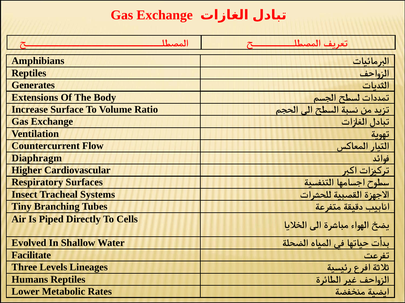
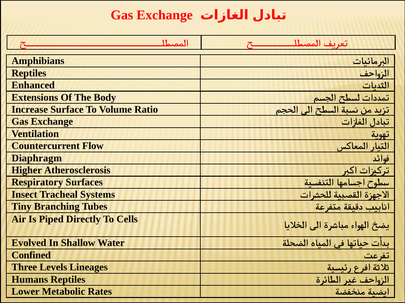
Generates: Generates -> Enhanced
Cardiovascular: Cardiovascular -> Atherosclerosis
Facilitate: Facilitate -> Confined
